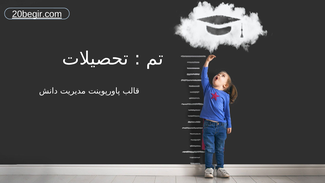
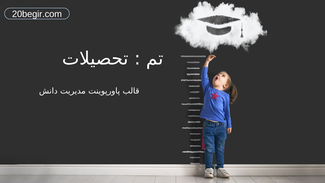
20begir.com underline: present -> none
